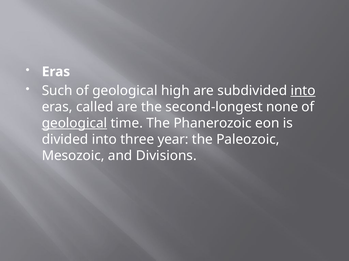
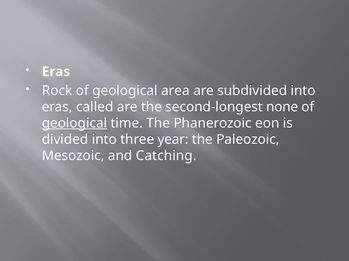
Such: Such -> Rock
high: high -> area
into at (303, 91) underline: present -> none
Divisions: Divisions -> Catching
